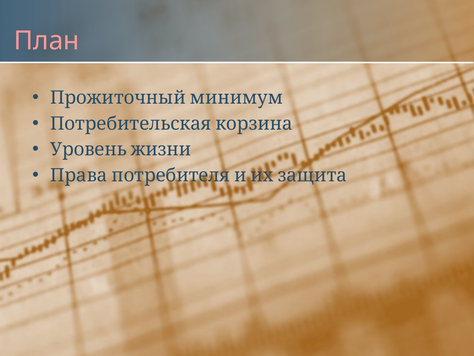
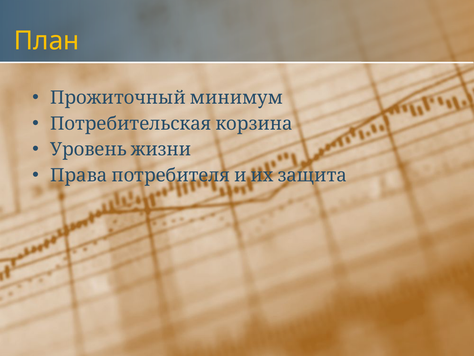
План colour: pink -> yellow
